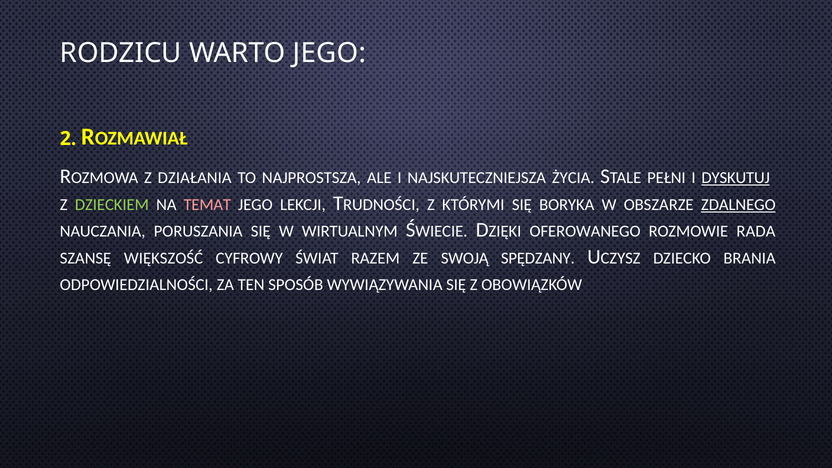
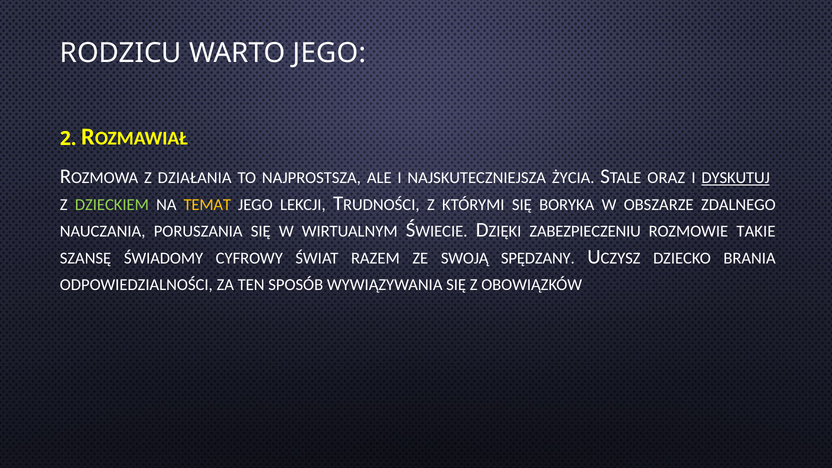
PEŁNI: PEŁNI -> ORAZ
TEMAT colour: pink -> yellow
ZDALNEGO underline: present -> none
OFEROWANEGO: OFEROWANEGO -> ZABEZPIECZENIU
RADA: RADA -> TAKIE
WIĘKSZOŚĆ: WIĘKSZOŚĆ -> ŚWIADOMY
